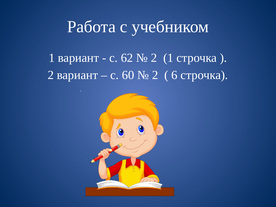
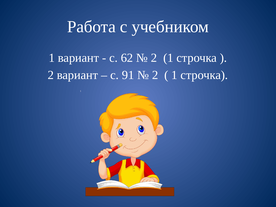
60: 60 -> 91
6 at (174, 75): 6 -> 1
